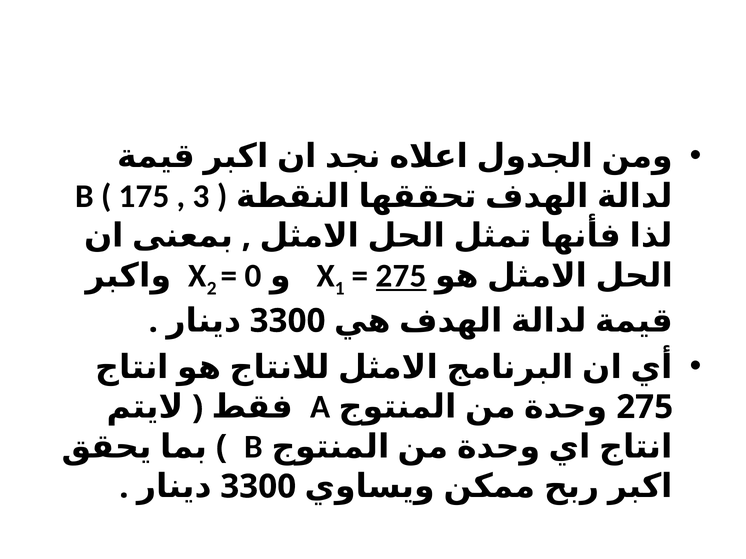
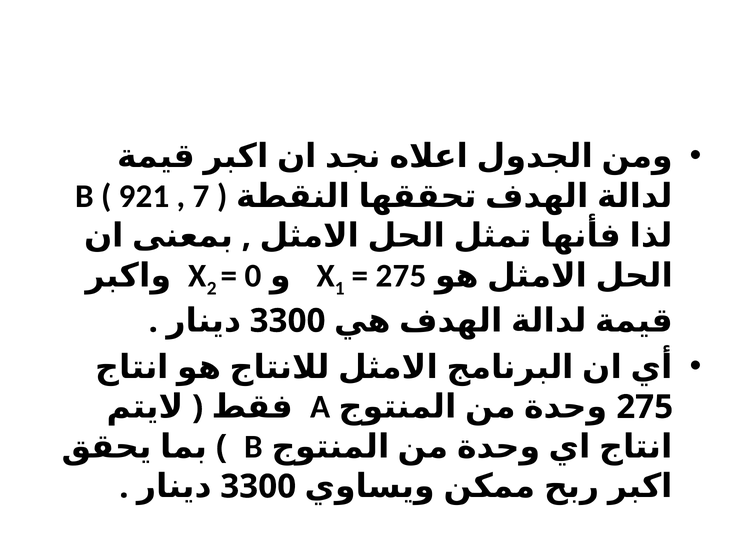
175: 175 -> 921
3: 3 -> 7
275 at (401, 276) underline: present -> none
